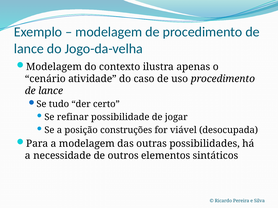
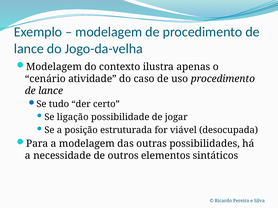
refinar: refinar -> ligação
construções: construções -> estruturada
